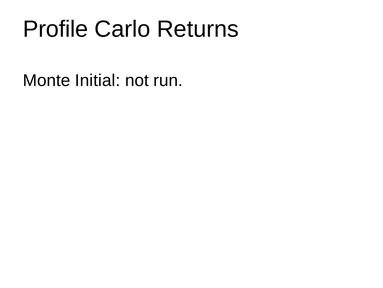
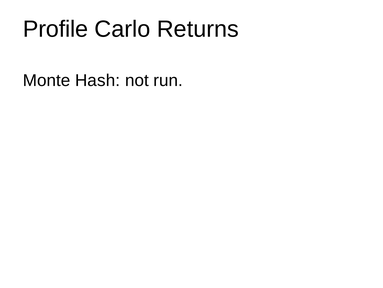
Initial: Initial -> Hash
